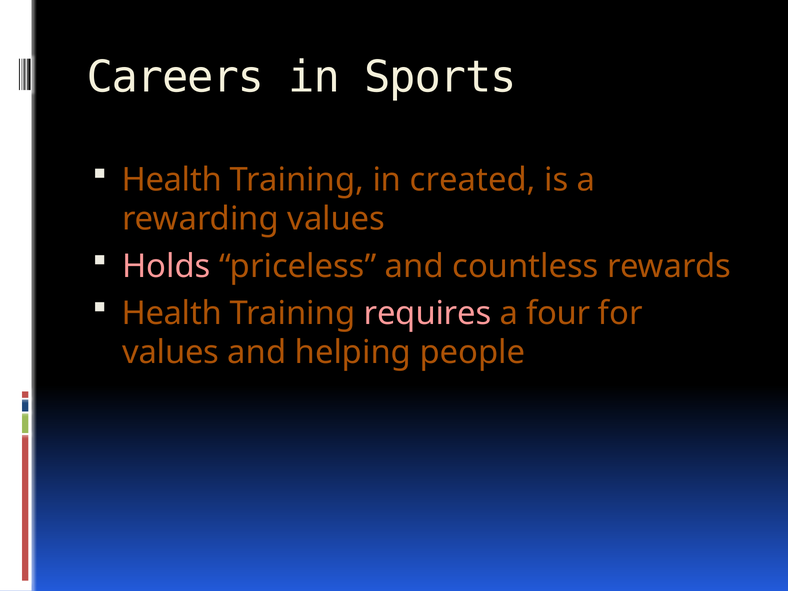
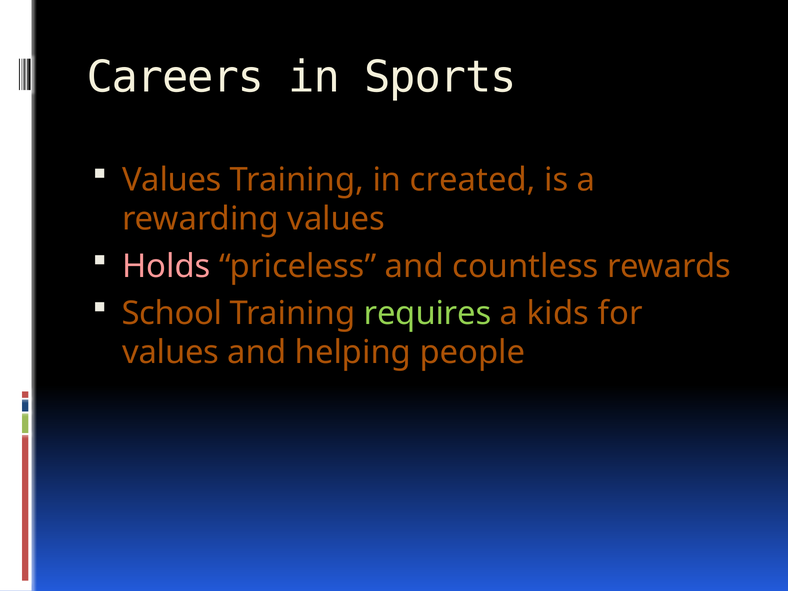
Health at (172, 180): Health -> Values
Health at (172, 313): Health -> School
requires colour: pink -> light green
four: four -> kids
